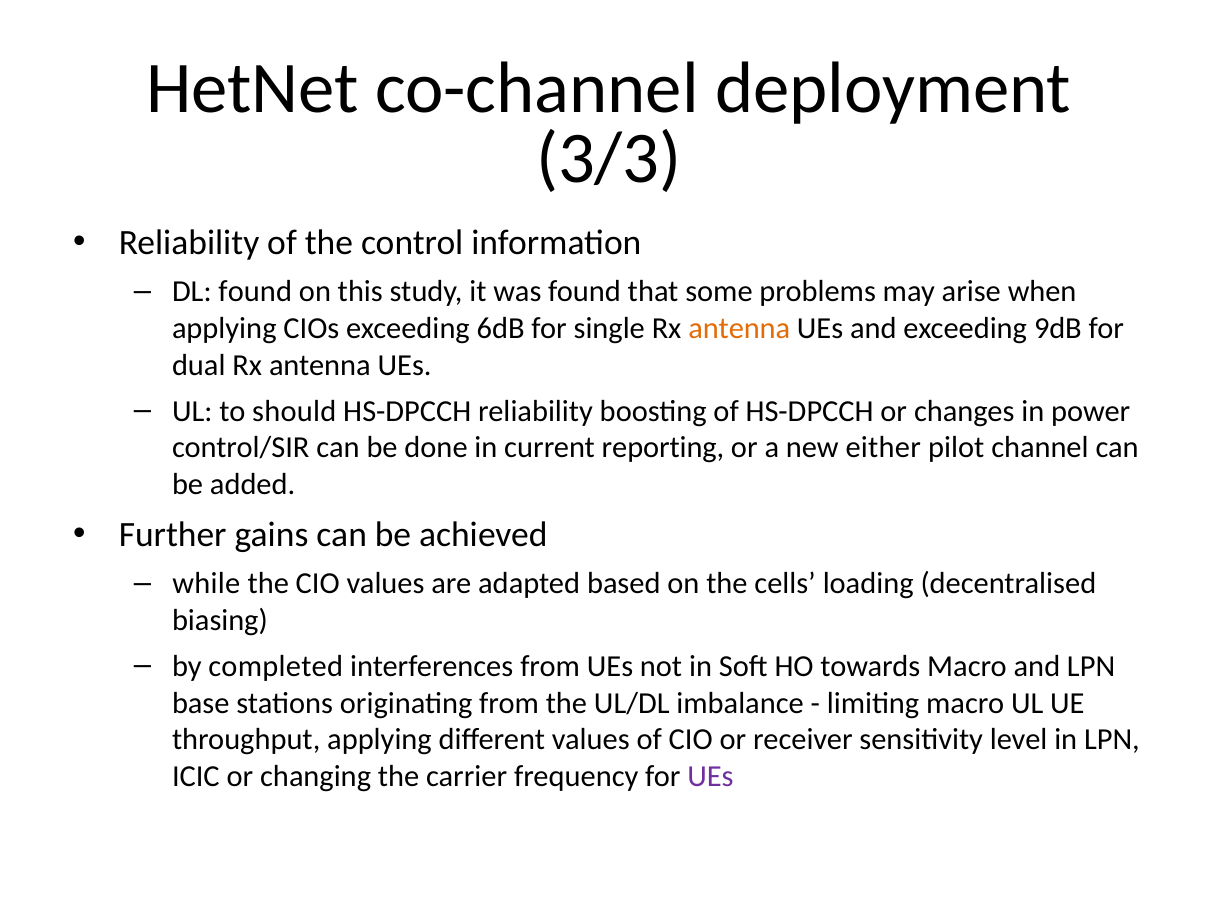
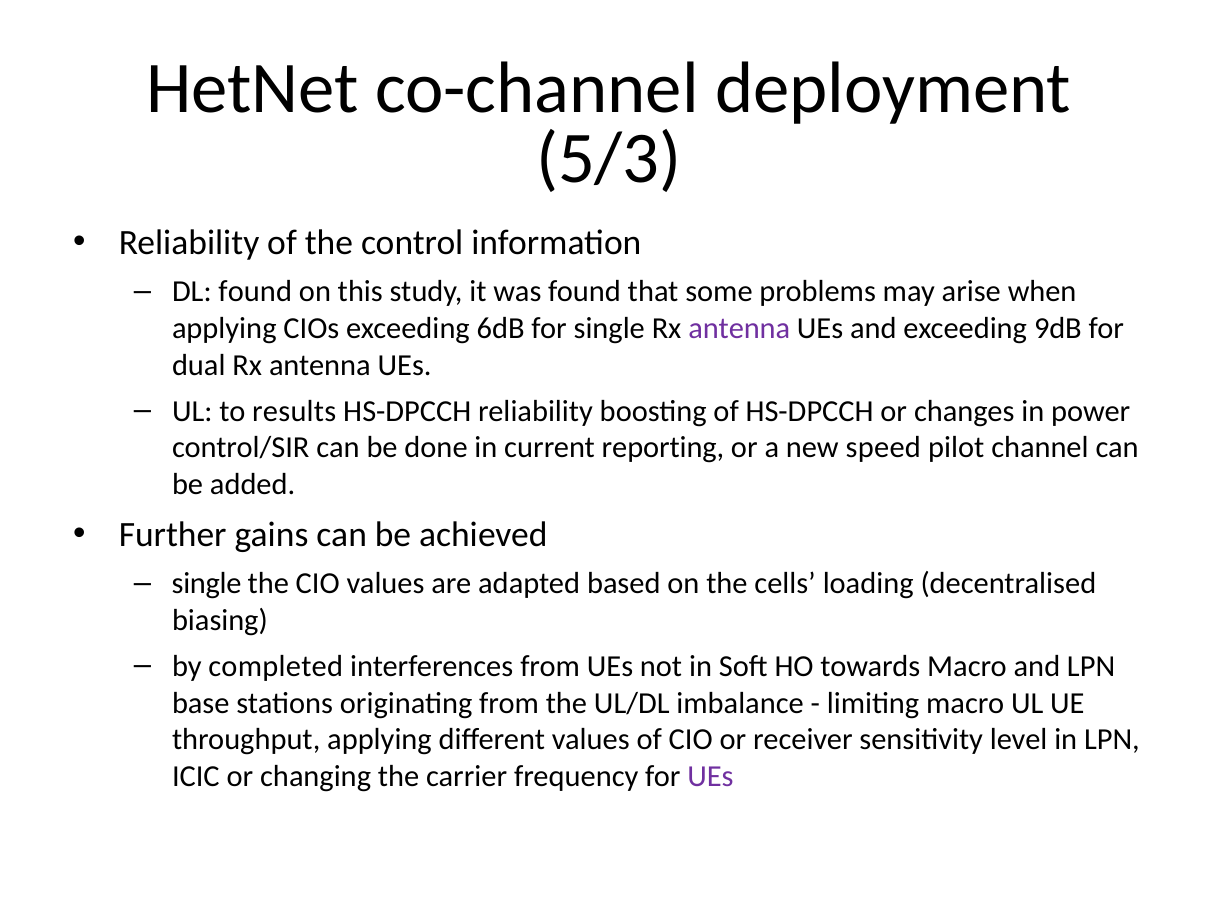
3/3: 3/3 -> 5/3
antenna at (739, 328) colour: orange -> purple
should: should -> results
either: either -> speed
while at (206, 583): while -> single
